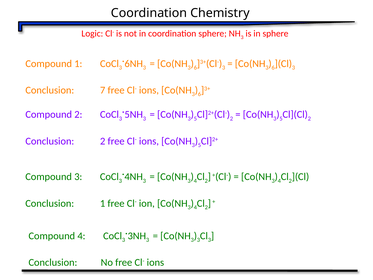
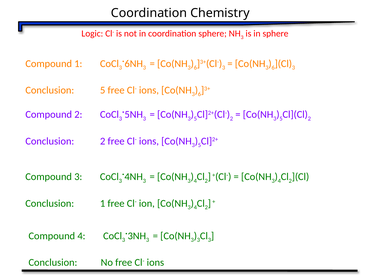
Conclusion 7: 7 -> 5
